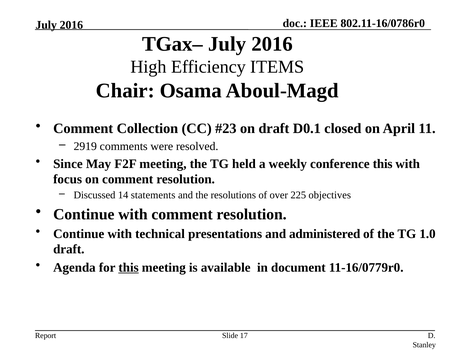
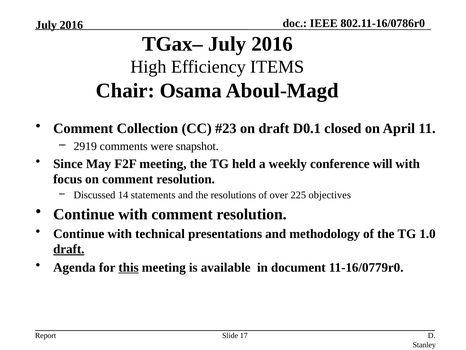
resolved: resolved -> snapshot
conference this: this -> will
administered: administered -> methodology
draft at (69, 249) underline: none -> present
